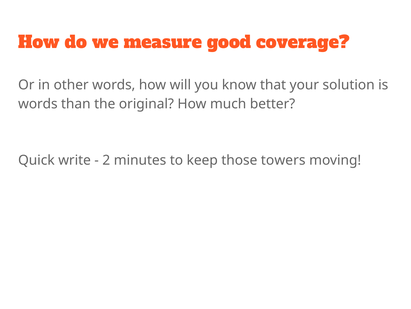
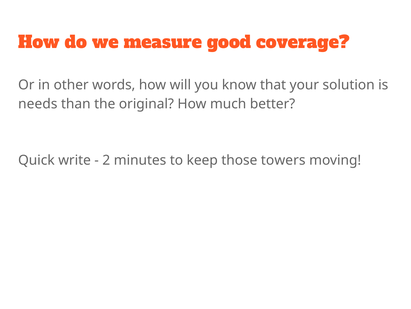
words at (38, 104): words -> needs
